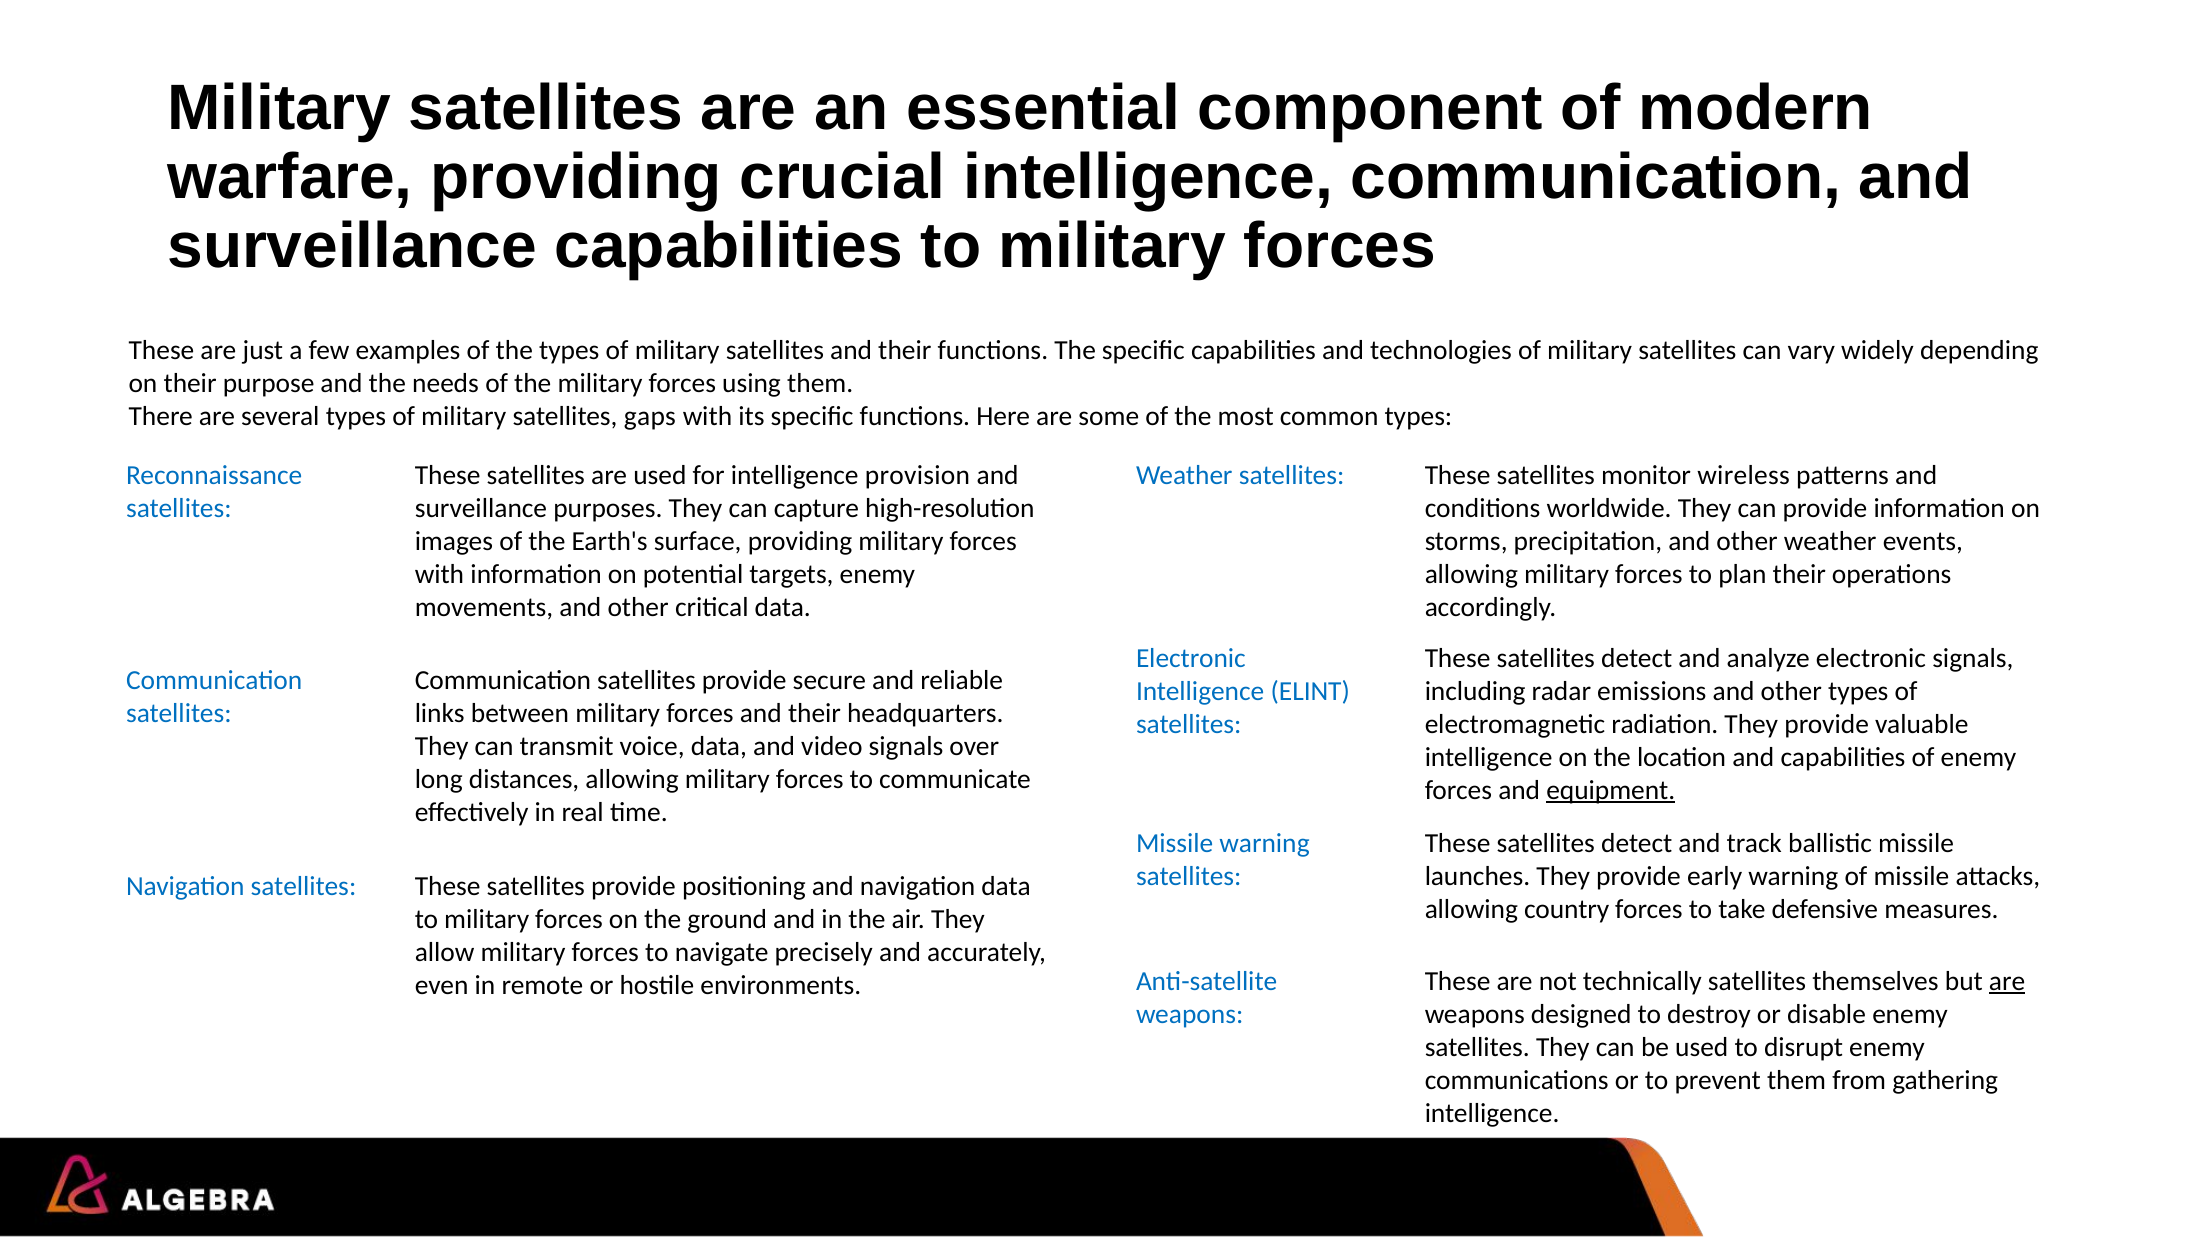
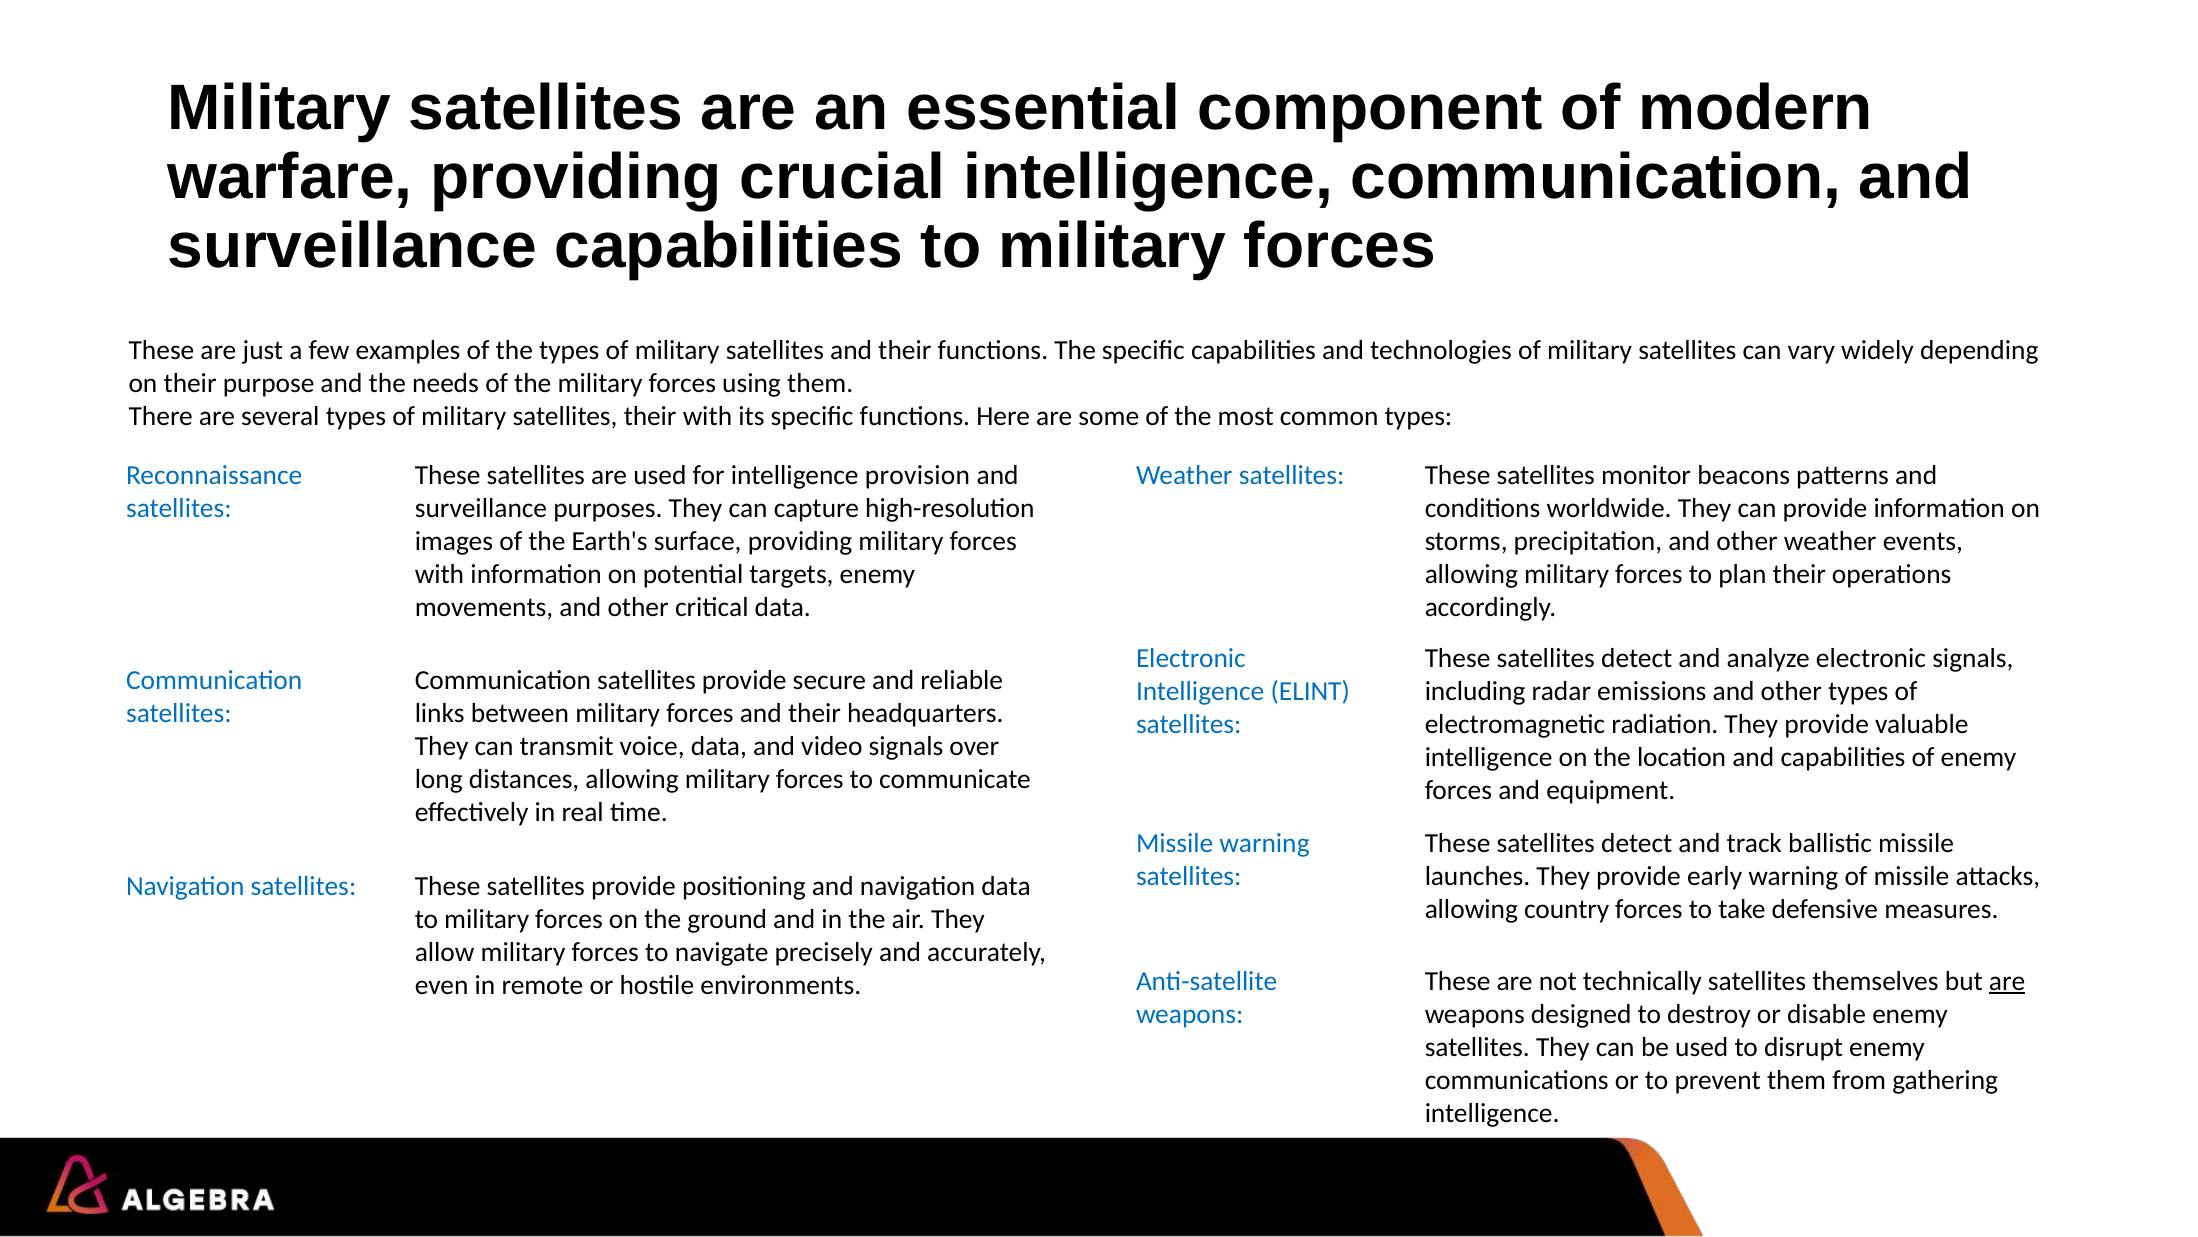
satellites gaps: gaps -> their
wireless: wireless -> beacons
equipment underline: present -> none
